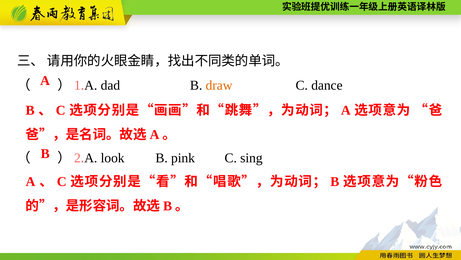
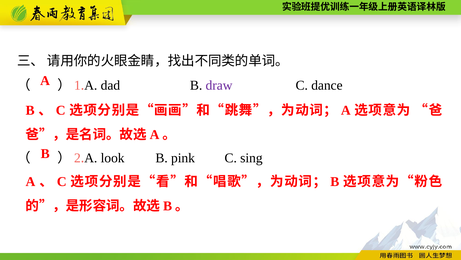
draw colour: orange -> purple
